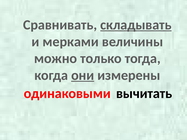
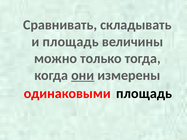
складывать underline: present -> none
и мерками: мерками -> площадь
одинаковыми вычитать: вычитать -> площадь
